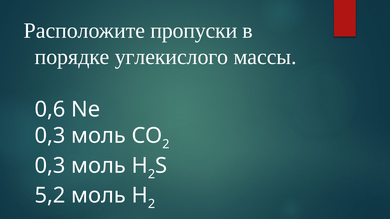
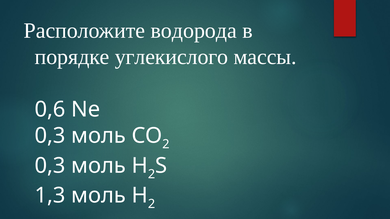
пропуски: пропуски -> водорода
5,2: 5,2 -> 1,3
